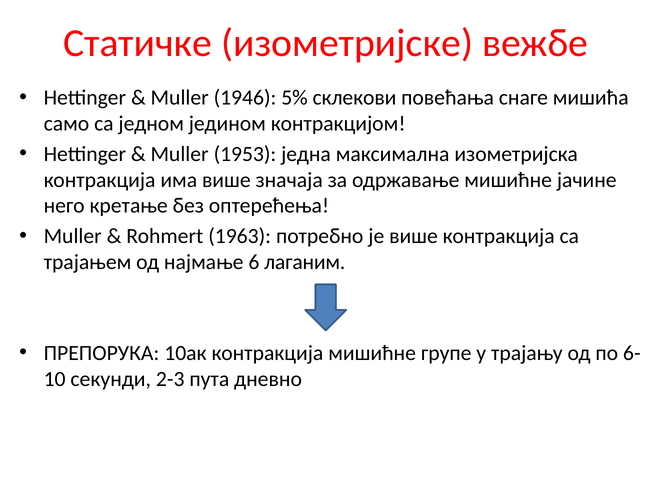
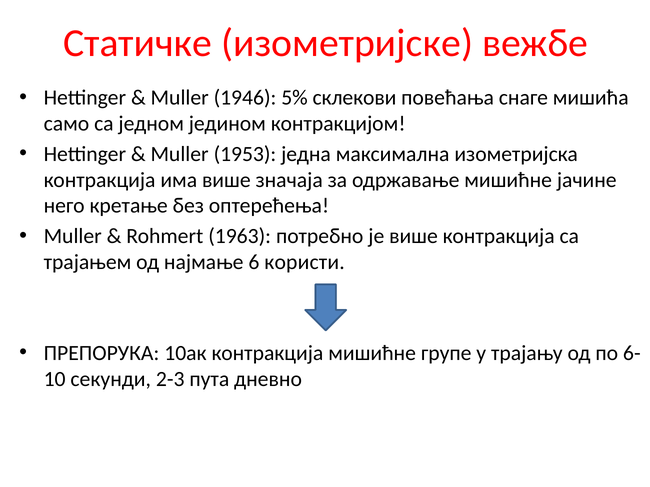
лаганим: лаганим -> користи
